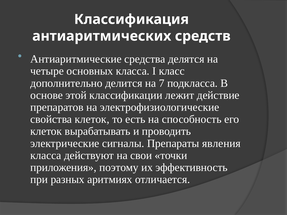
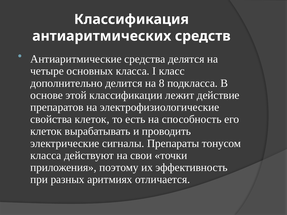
7: 7 -> 8
явления: явления -> тонусом
